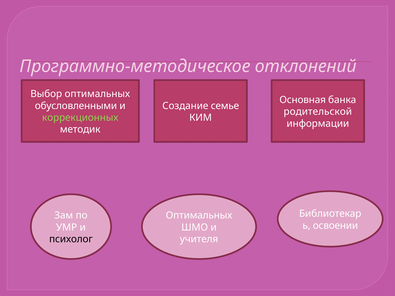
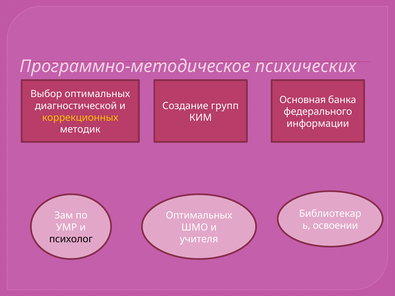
отклонений: отклонений -> психических
обусловленными: обусловленными -> диагностической
семье: семье -> групп
родительской: родительской -> федерального
коррекционных colour: light green -> yellow
